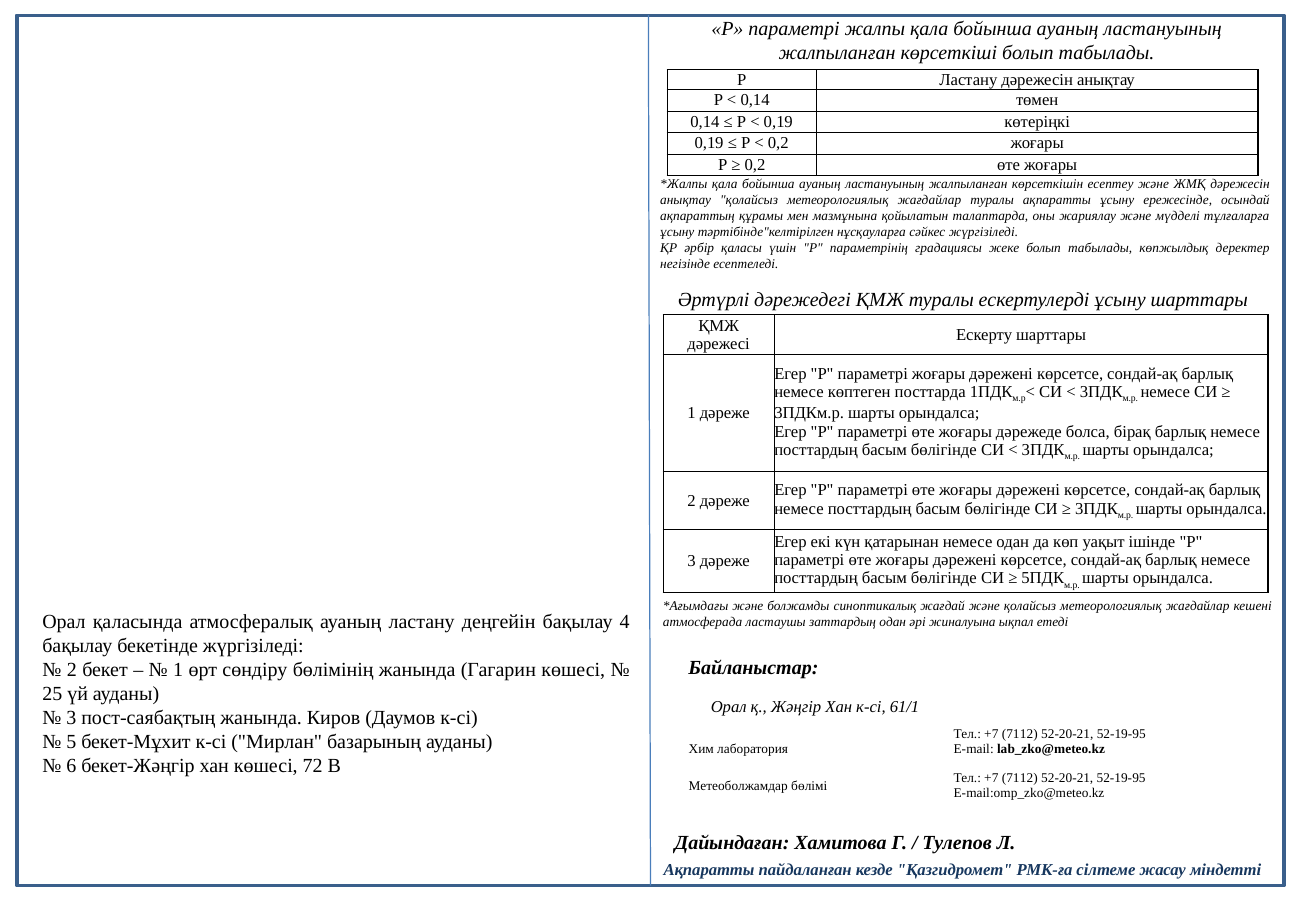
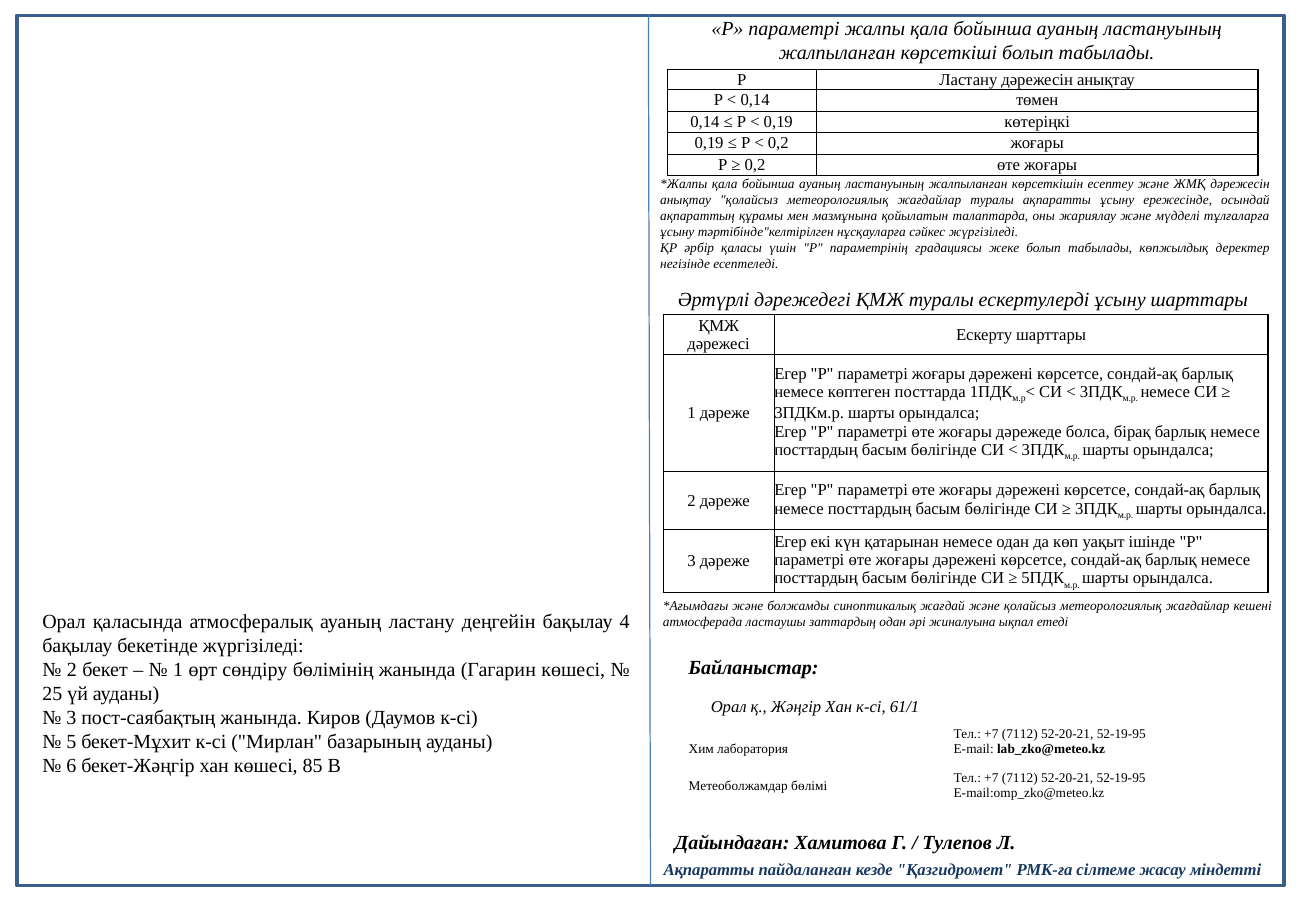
72: 72 -> 85
